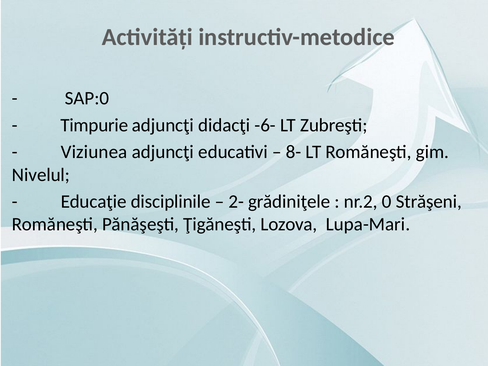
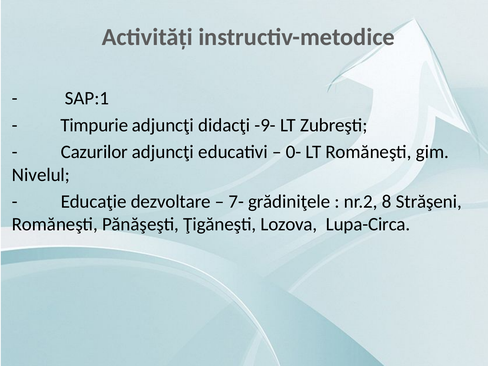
SAP:0: SAP:0 -> SAP:1
-6-: -6- -> -9-
Viziunea: Viziunea -> Cazurilor
8-: 8- -> 0-
disciplinile: disciplinile -> dezvoltare
2-: 2- -> 7-
0: 0 -> 8
Lupa-Mari: Lupa-Mari -> Lupa-Circa
